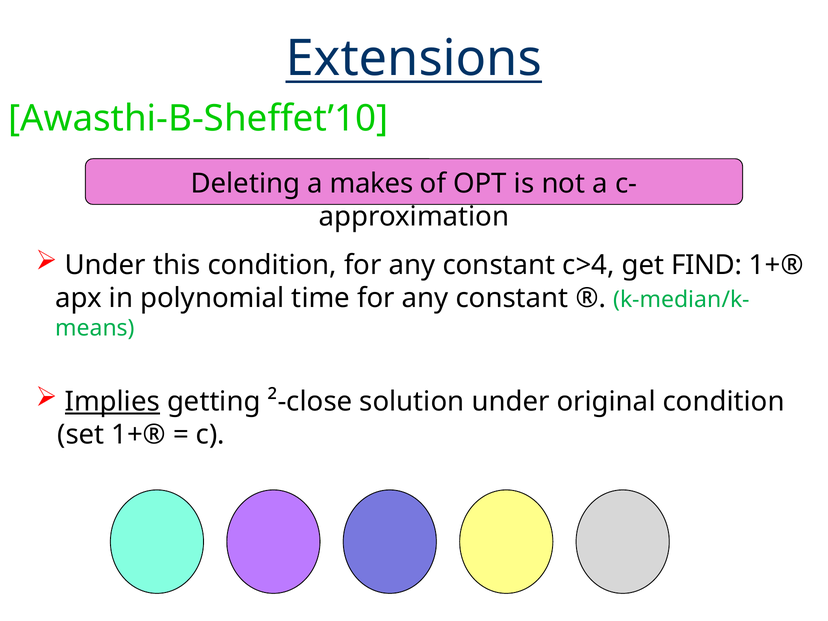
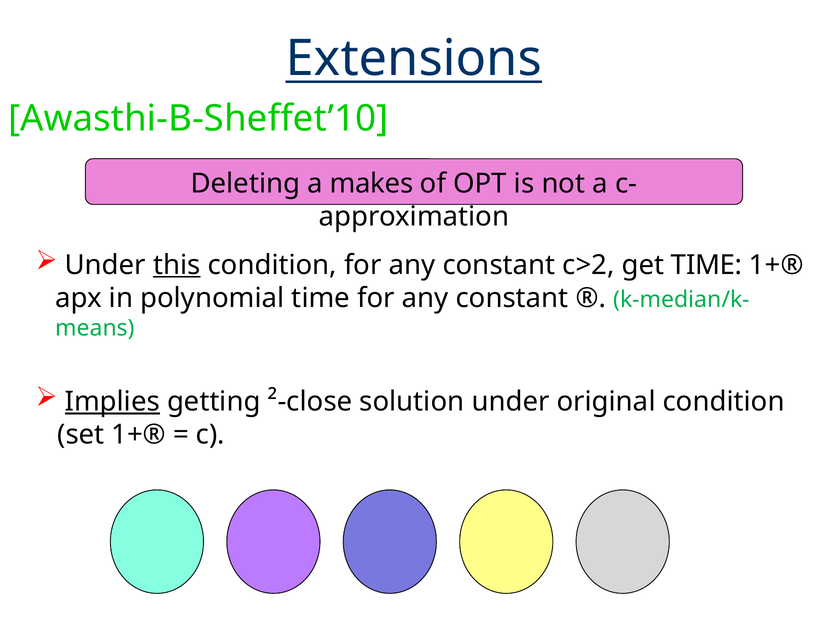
this underline: none -> present
c>4: c>4 -> c>2
get FIND: FIND -> TIME
